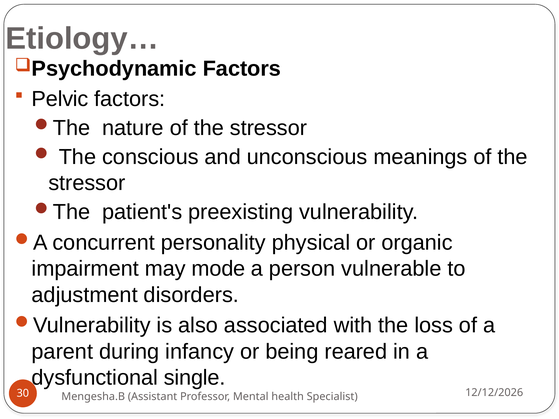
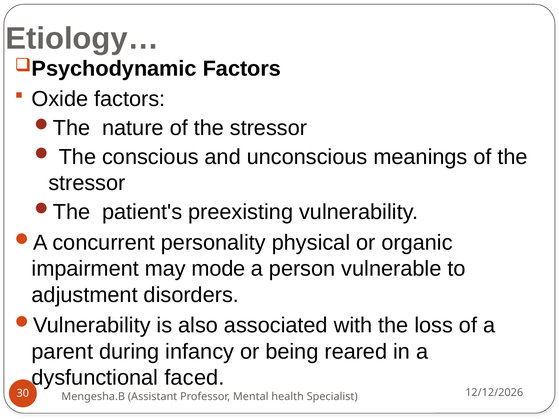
Pelvic: Pelvic -> Oxide
single: single -> faced
